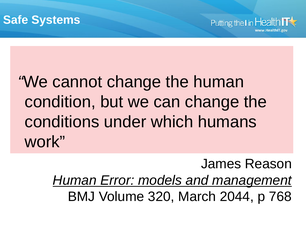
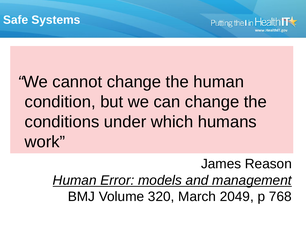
2044: 2044 -> 2049
